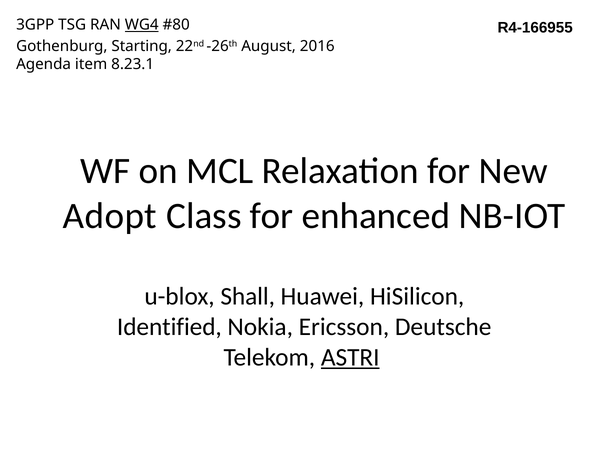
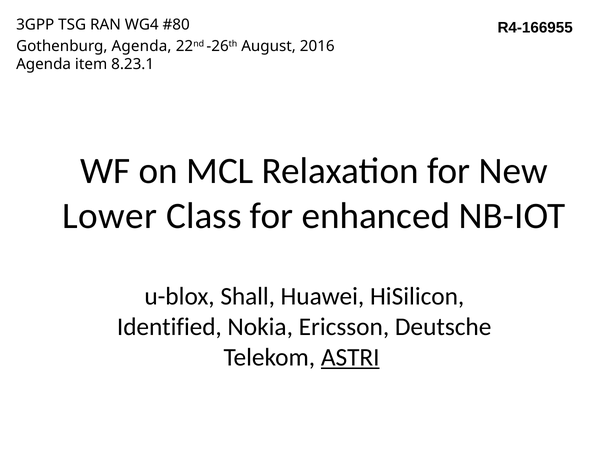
WG4 underline: present -> none
Gothenburg Starting: Starting -> Agenda
Adopt: Adopt -> Lower
